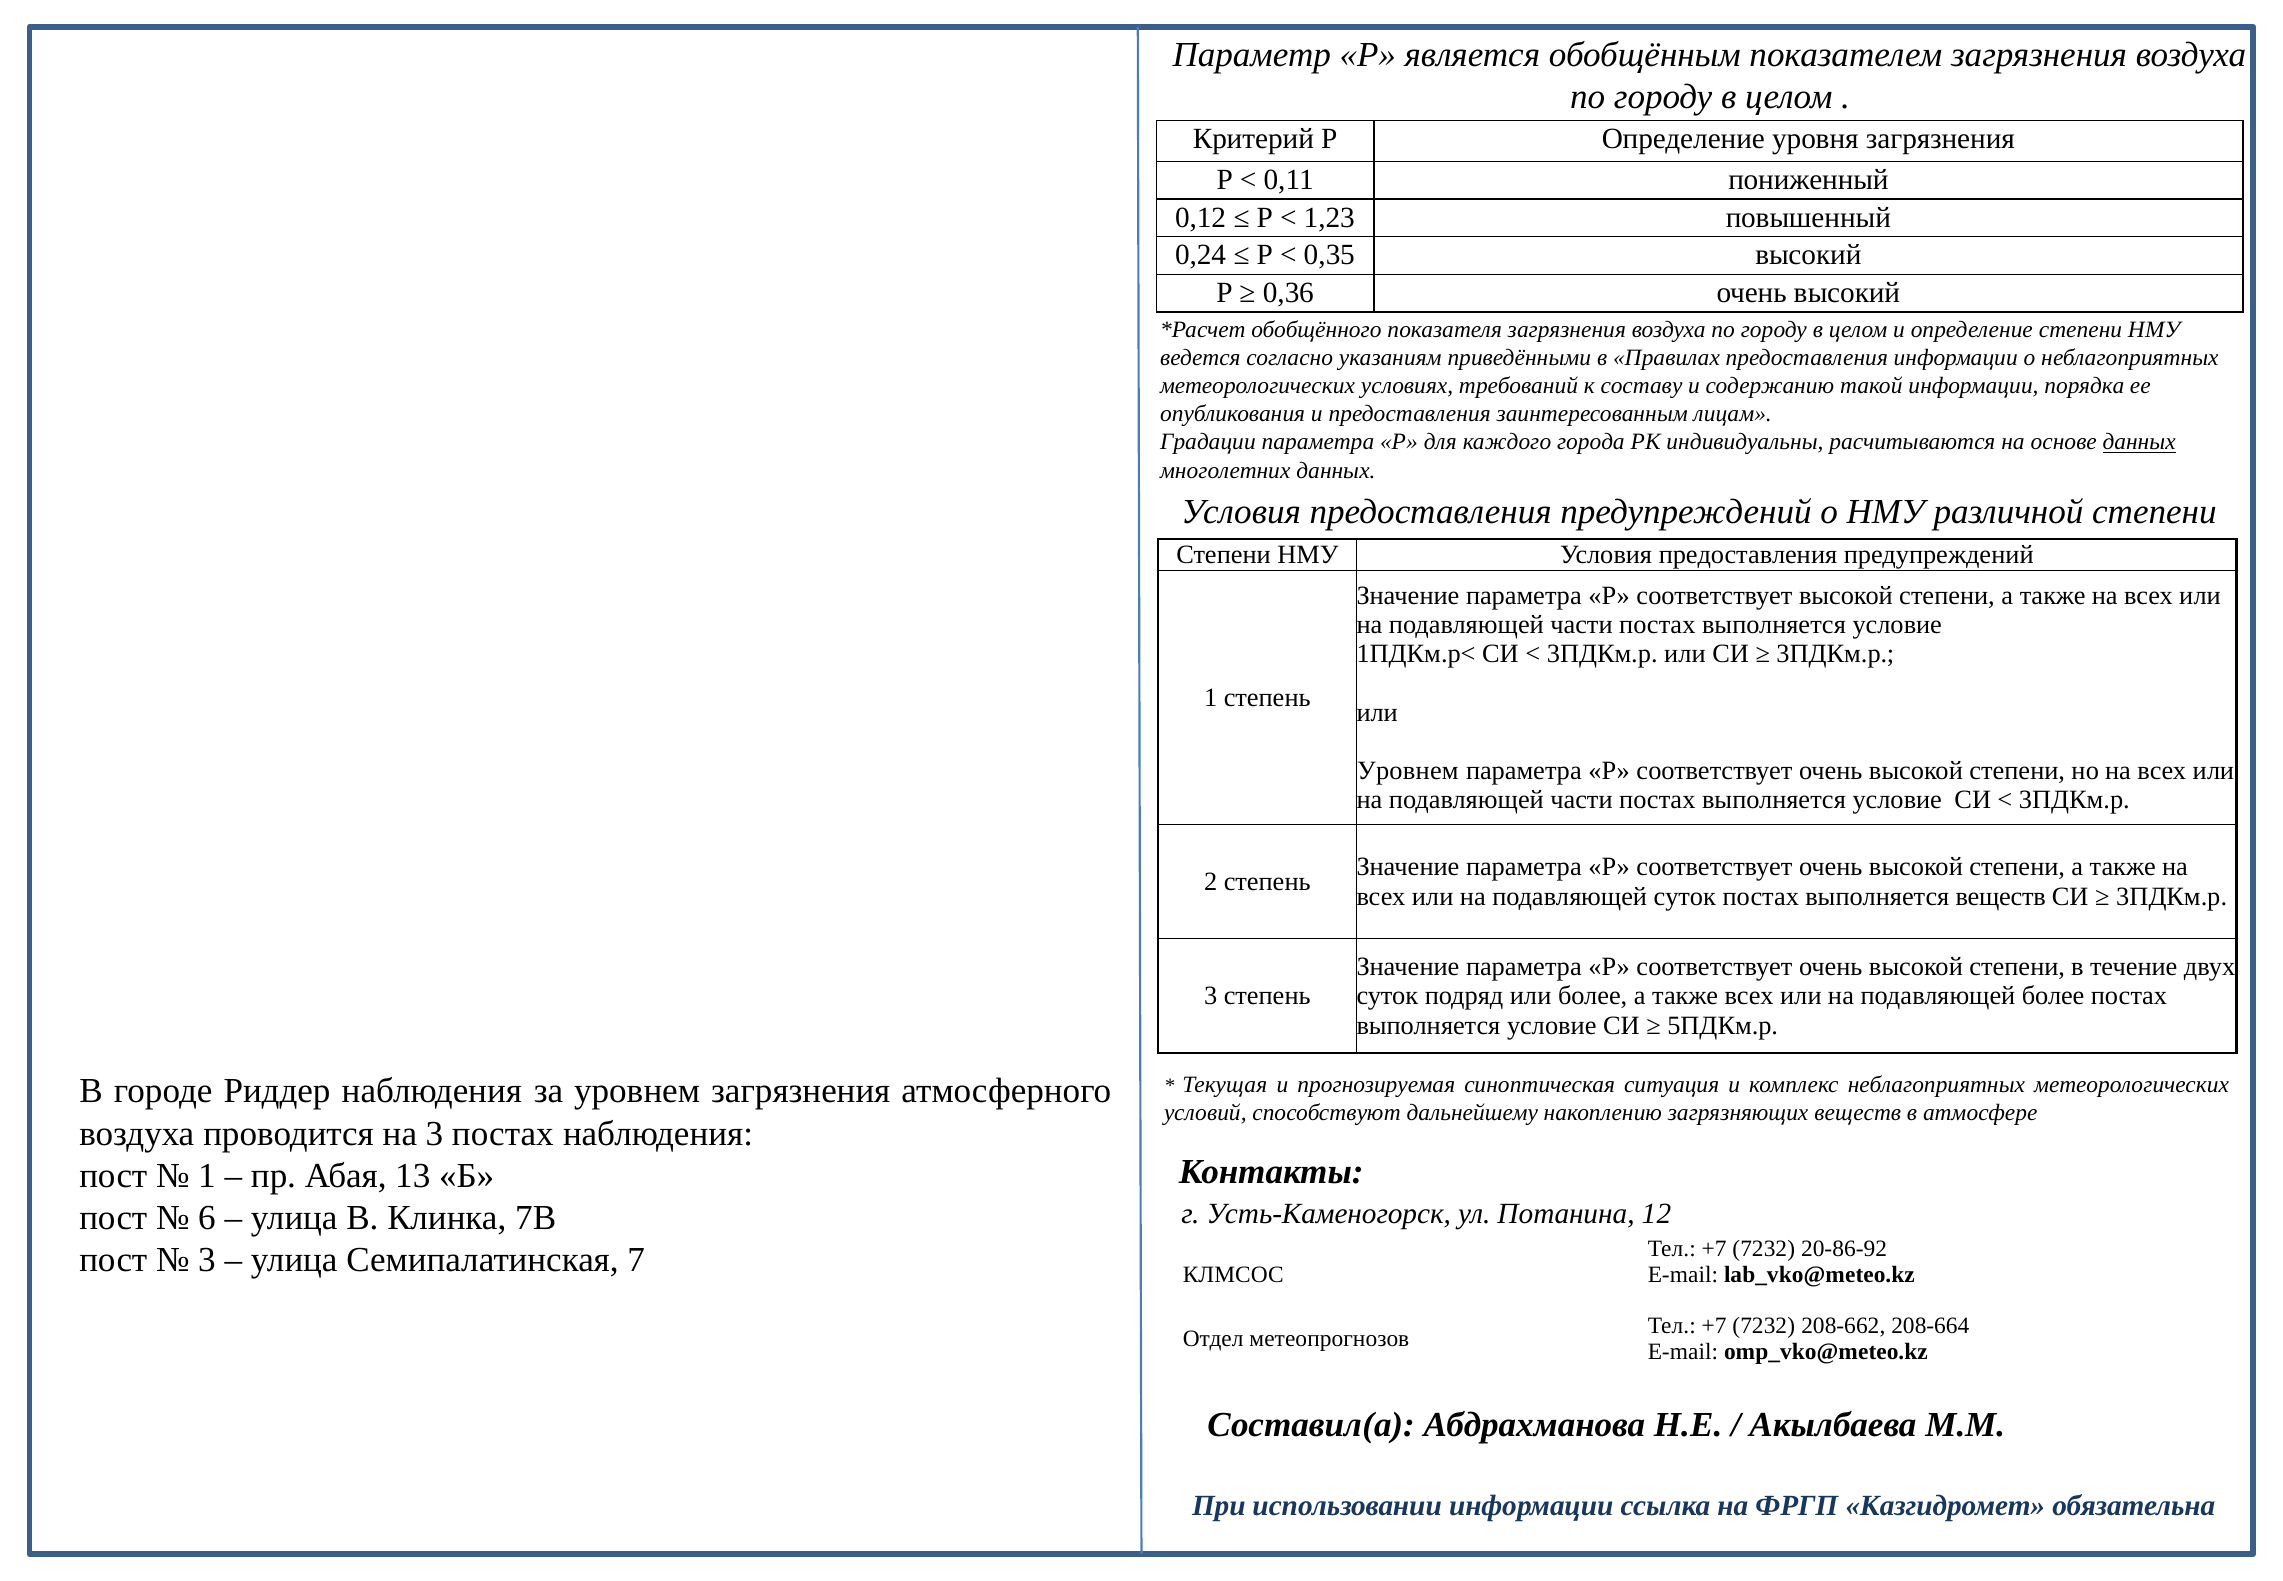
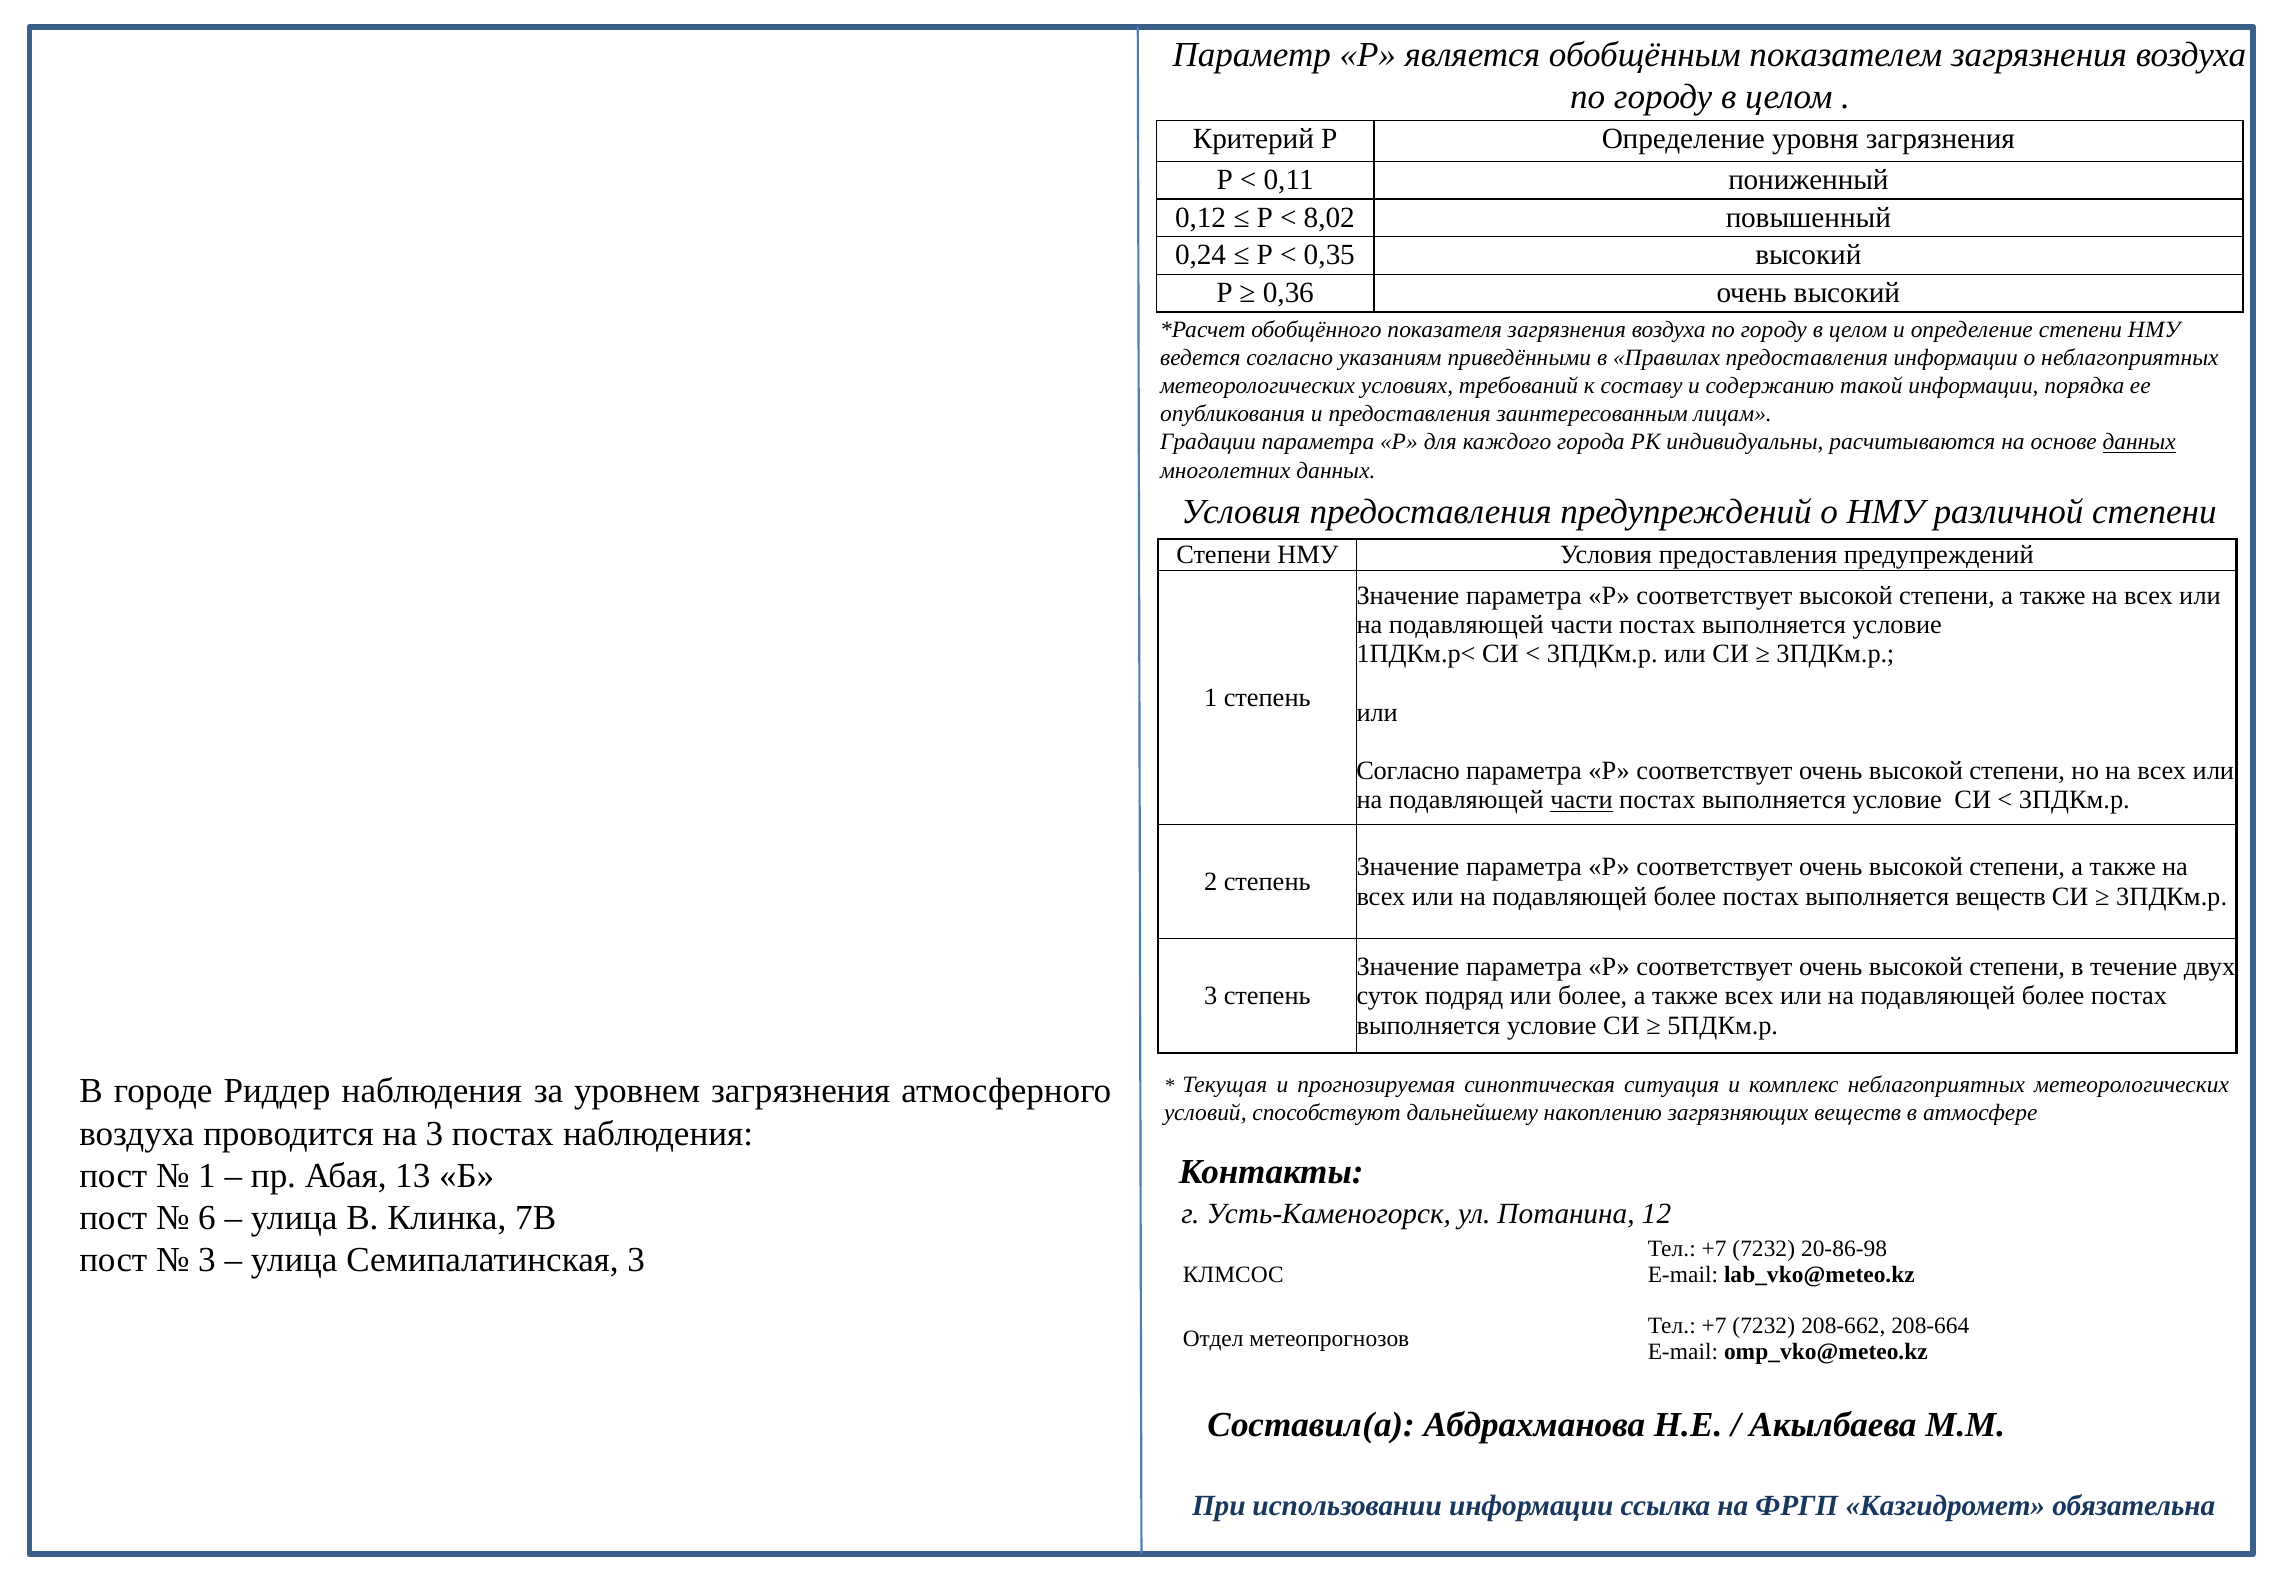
1,23: 1,23 -> 8,02
Уровнем at (1408, 771): Уровнем -> Согласно
части at (1582, 800) underline: none -> present
суток at (1685, 896): суток -> более
20-86-92: 20-86-92 -> 20-86-98
Семипалатинская 7: 7 -> 3
